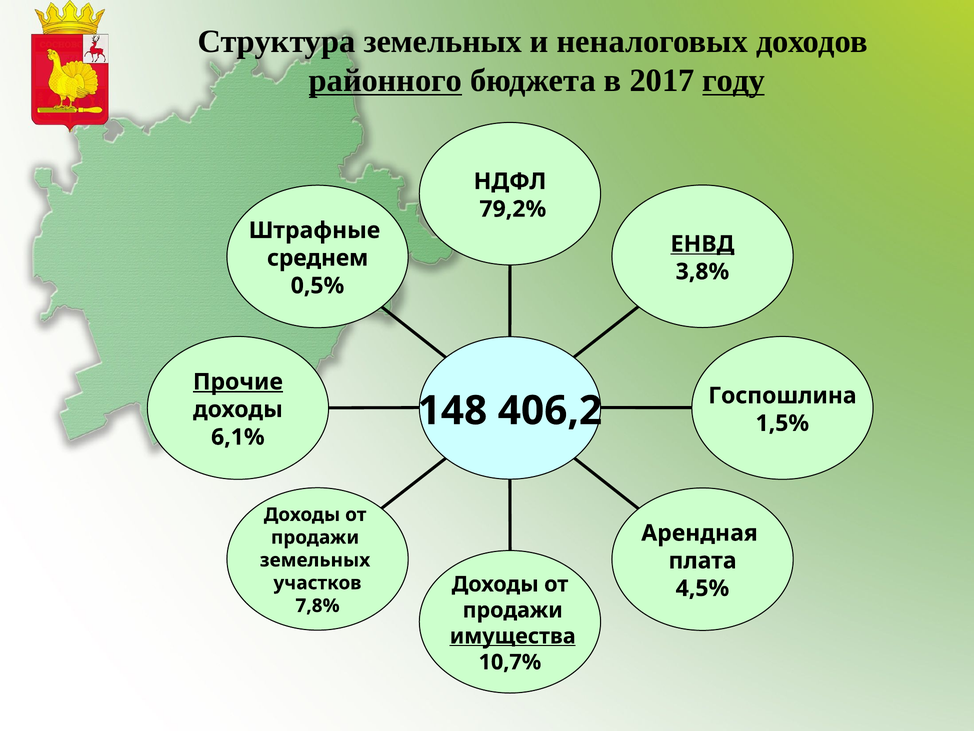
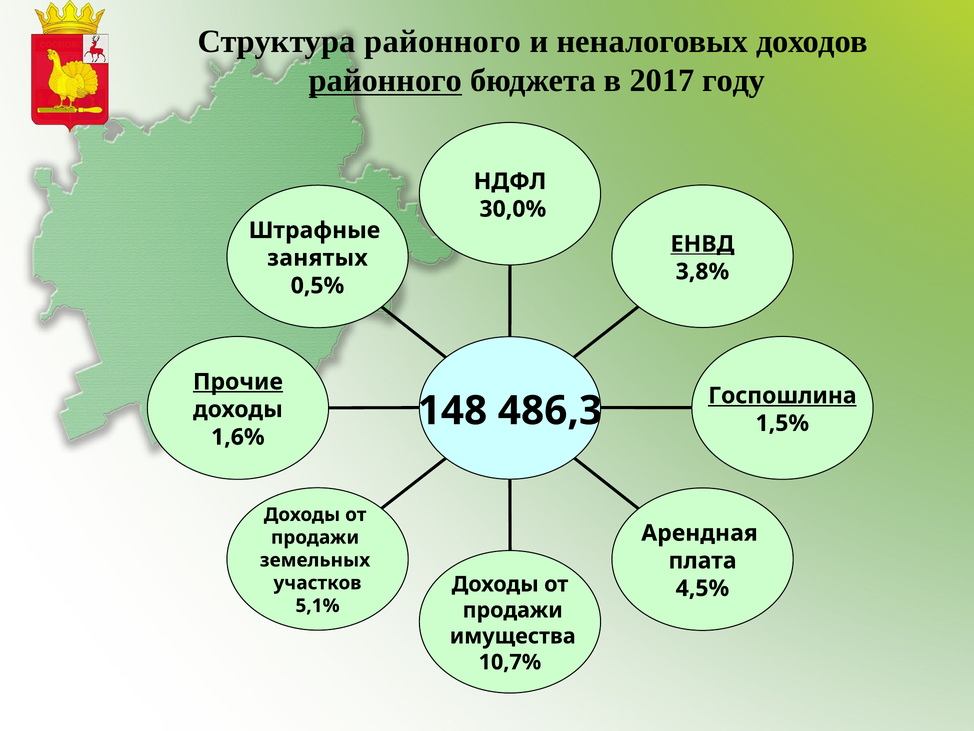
Структура земельных: земельных -> районного
году underline: present -> none
79,2%: 79,2% -> 30,0%
среднем: среднем -> занятых
Госпошлина underline: none -> present
406,2: 406,2 -> 486,3
6,1%: 6,1% -> 1,6%
7,8%: 7,8% -> 5,1%
имущества underline: present -> none
